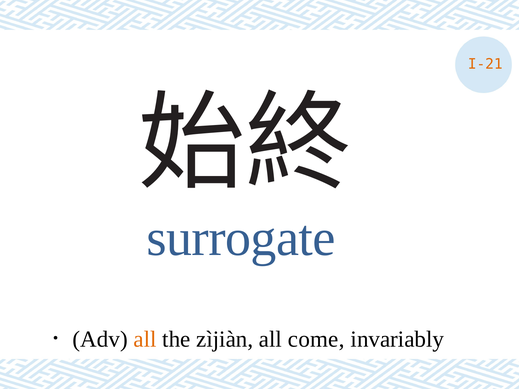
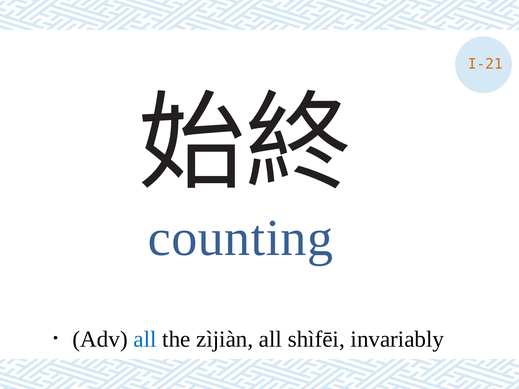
surrogate: surrogate -> counting
all at (145, 339) colour: orange -> blue
come: come -> shìfēi
